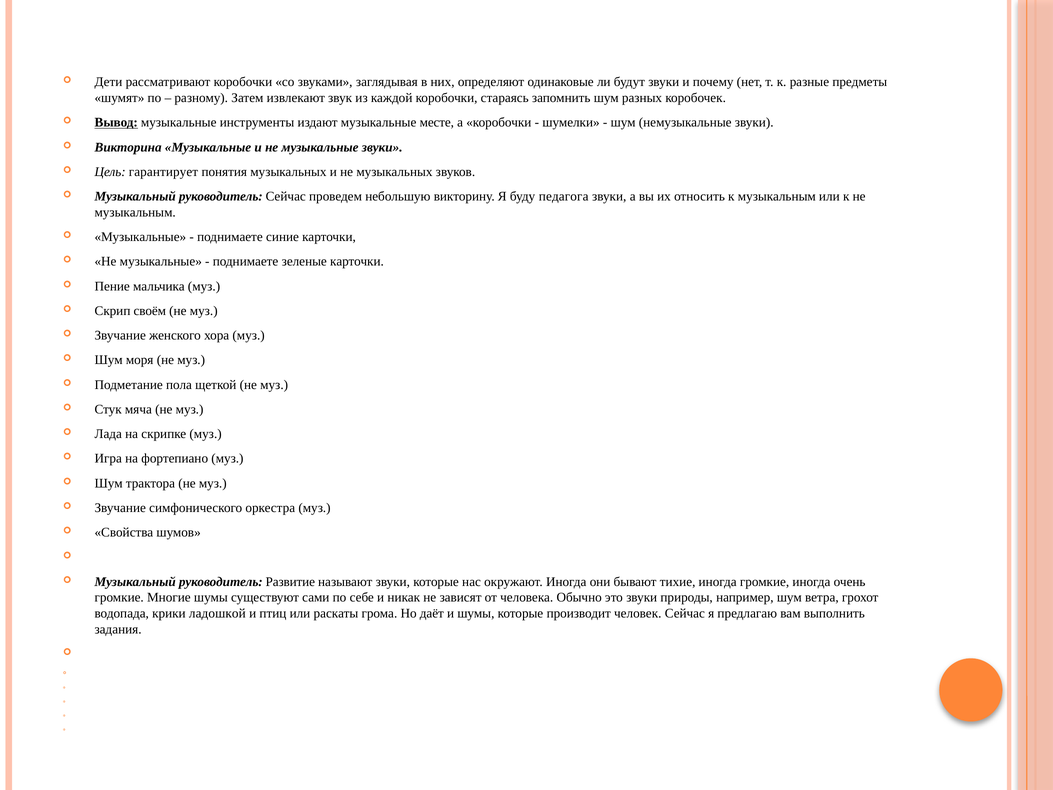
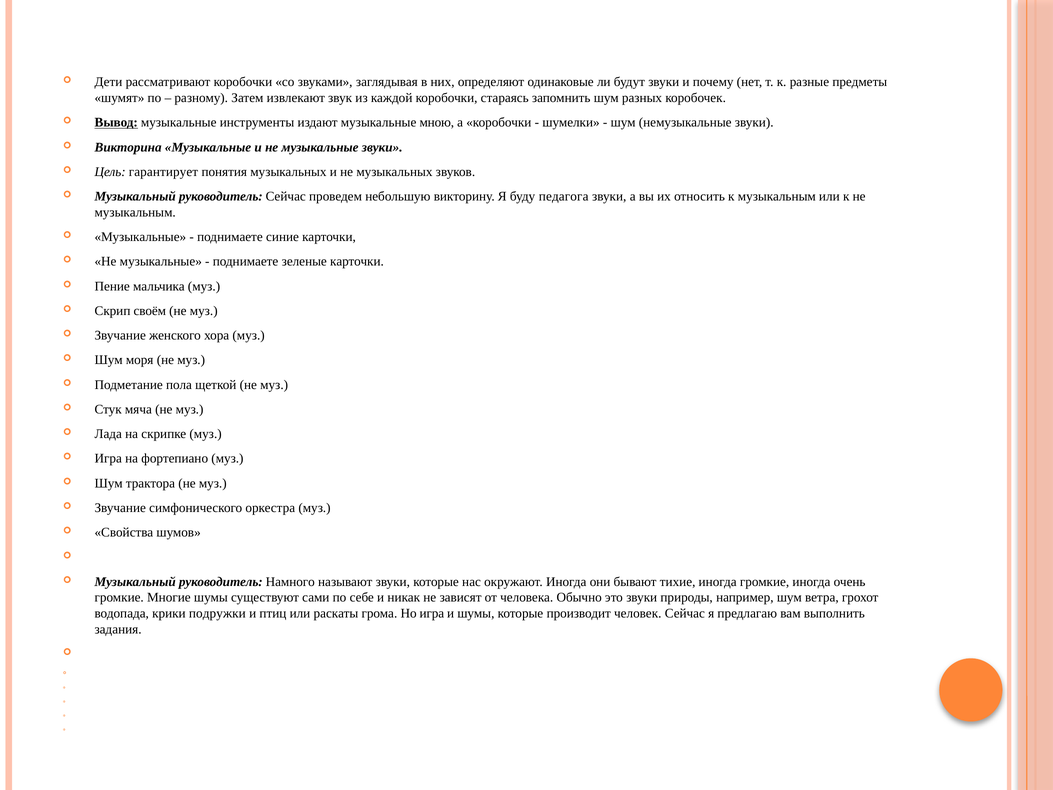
месте: месте -> мною
Развитие: Развитие -> Намного
ладошкой: ладошкой -> подружки
Но даёт: даёт -> игра
